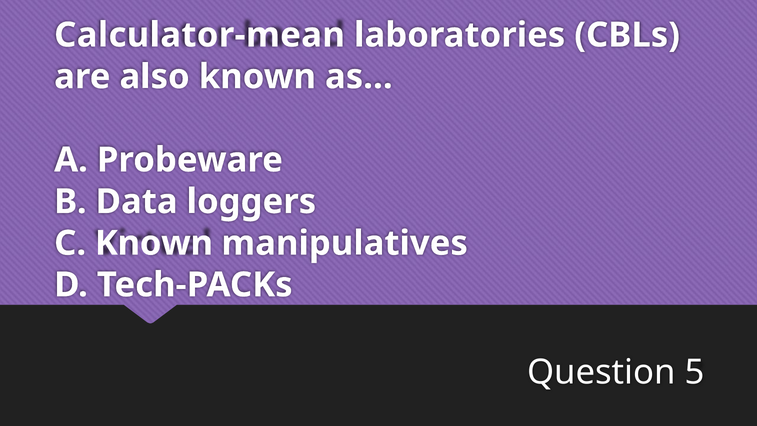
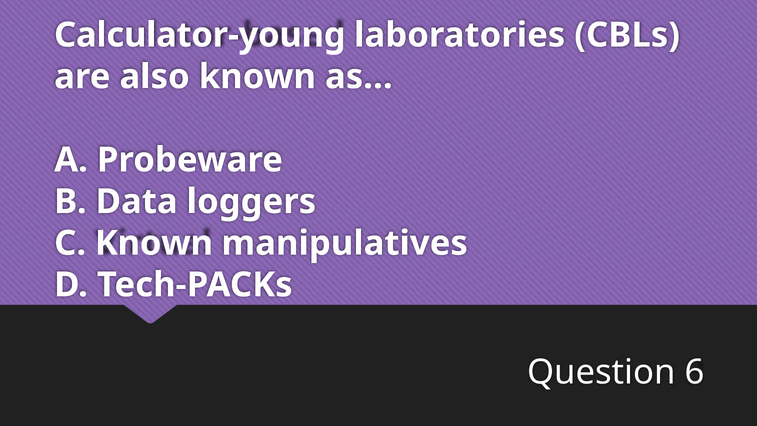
Calculator-mean: Calculator-mean -> Calculator-young
5: 5 -> 6
